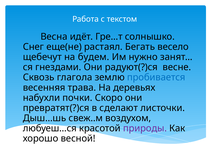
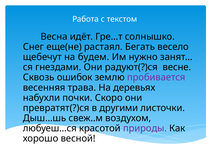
глагола: глагола -> ошибок
пробивается colour: blue -> purple
сделают: сделают -> другими
